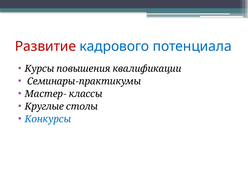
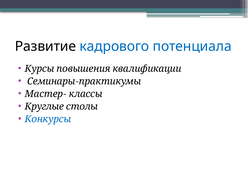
Развитие colour: red -> black
